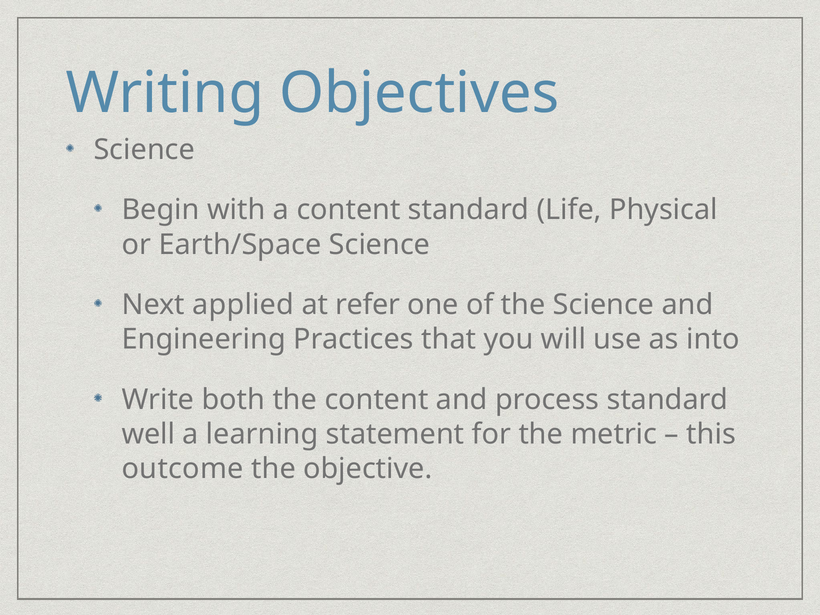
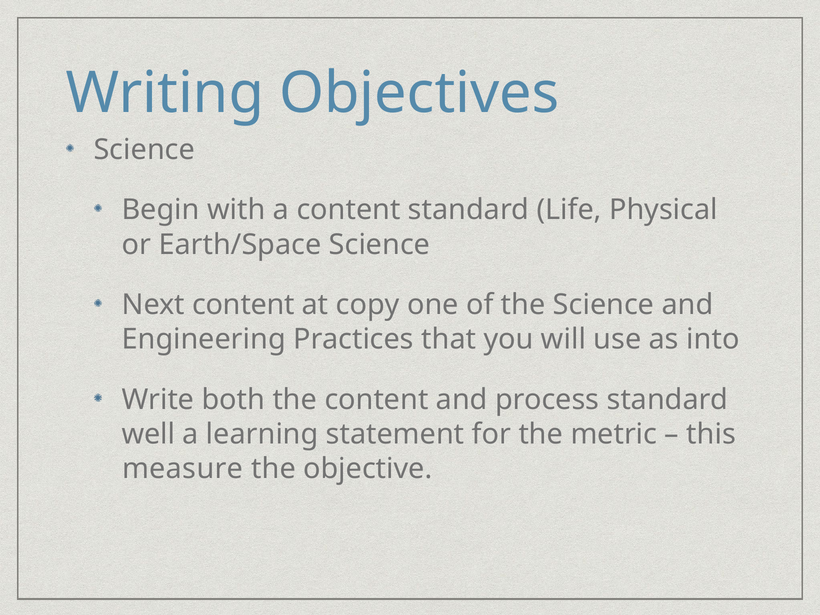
Next applied: applied -> content
refer: refer -> copy
outcome: outcome -> measure
